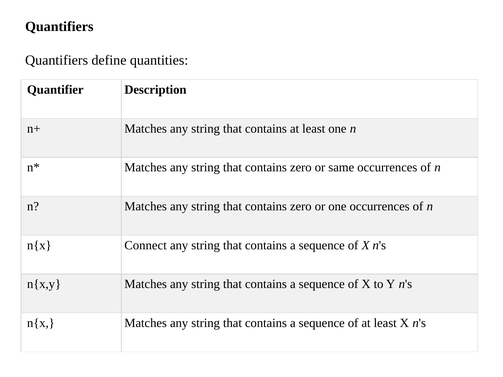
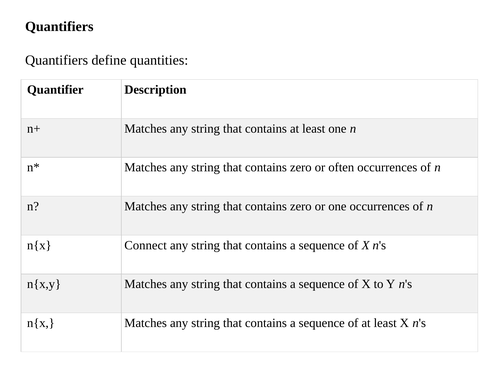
same: same -> often
